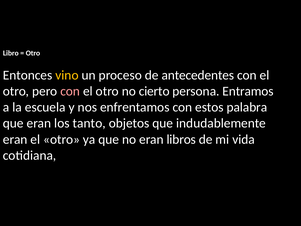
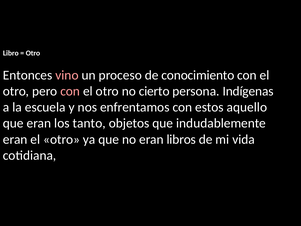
vino colour: yellow -> pink
antecedentes: antecedentes -> conocimiento
Entramos: Entramos -> Indígenas
palabra: palabra -> aquello
